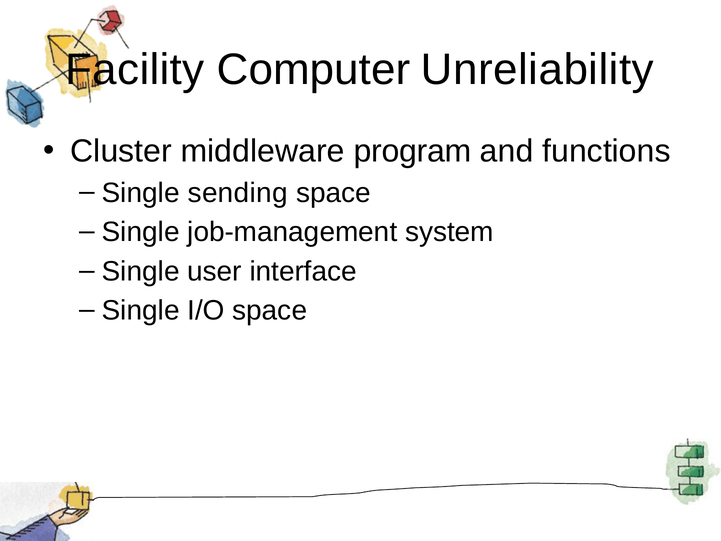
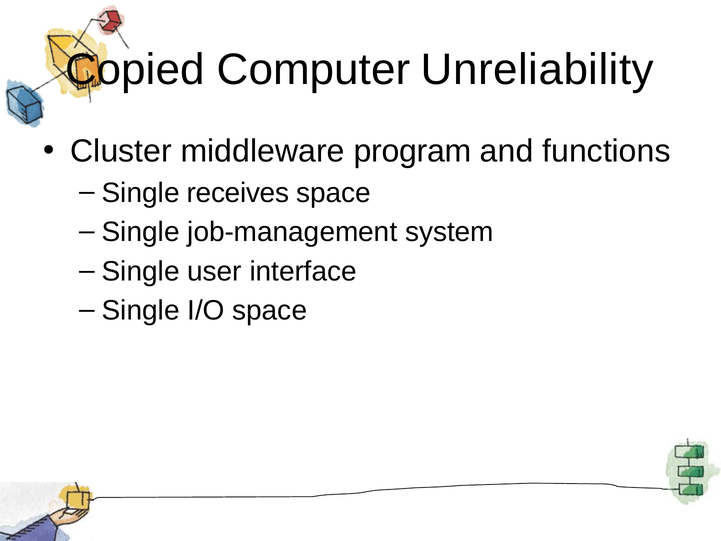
Facility: Facility -> Copied
sending: sending -> receives
